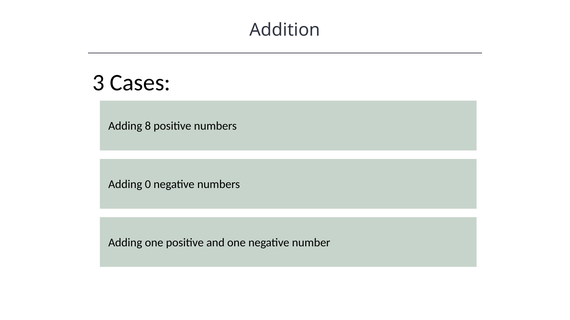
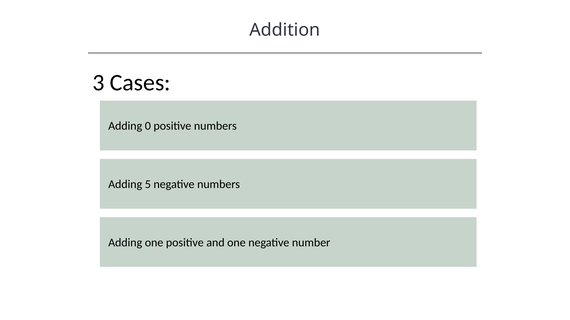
8: 8 -> 0
0: 0 -> 5
